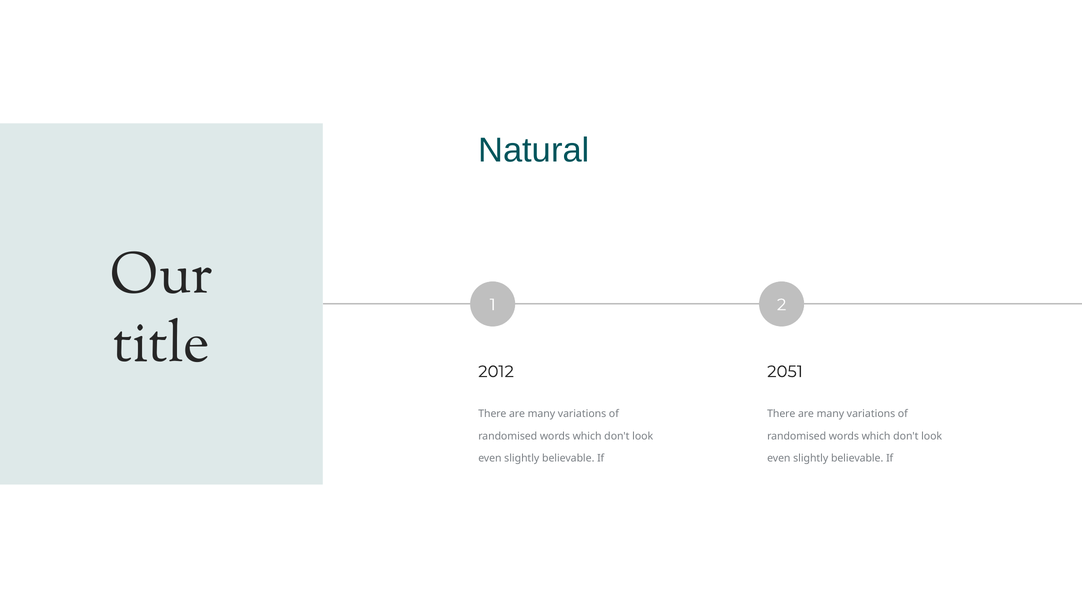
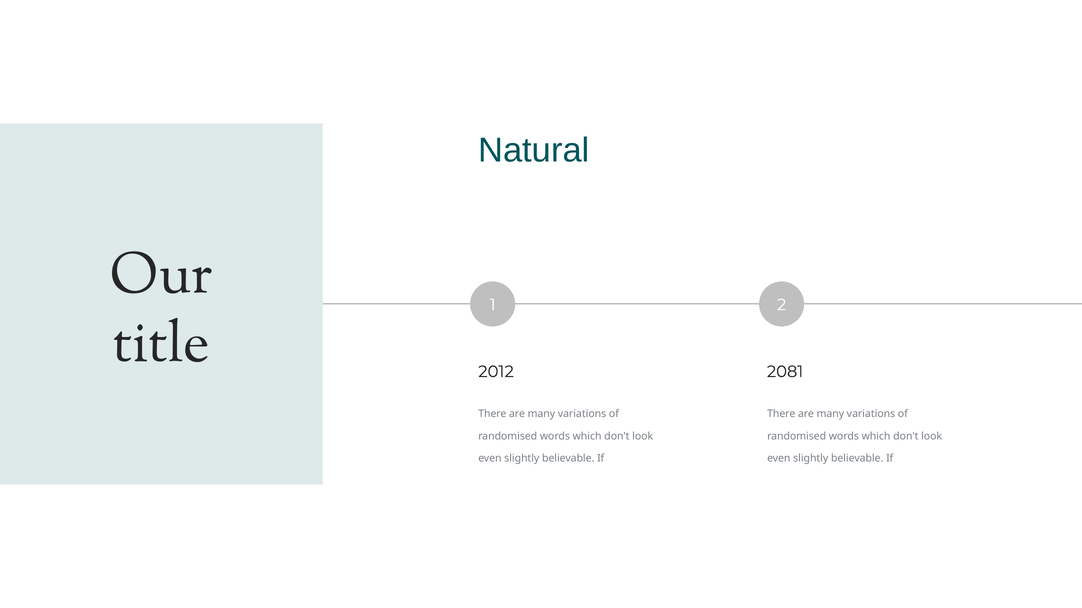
2051: 2051 -> 2081
